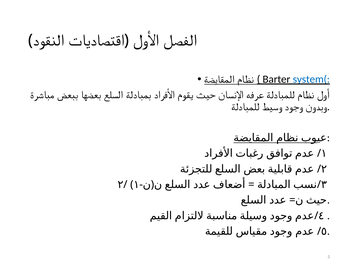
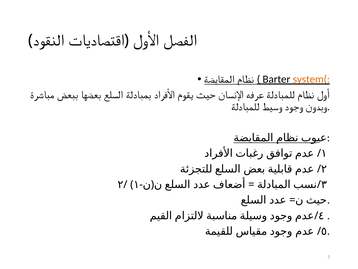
system( colour: blue -> orange
